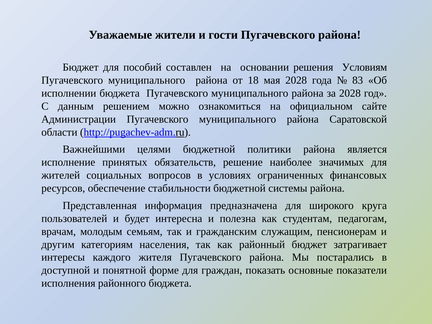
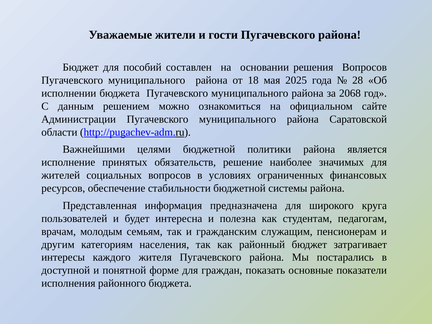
решения Условиям: Условиям -> Вопросов
мая 2028: 2028 -> 2025
83: 83 -> 28
за 2028: 2028 -> 2068
